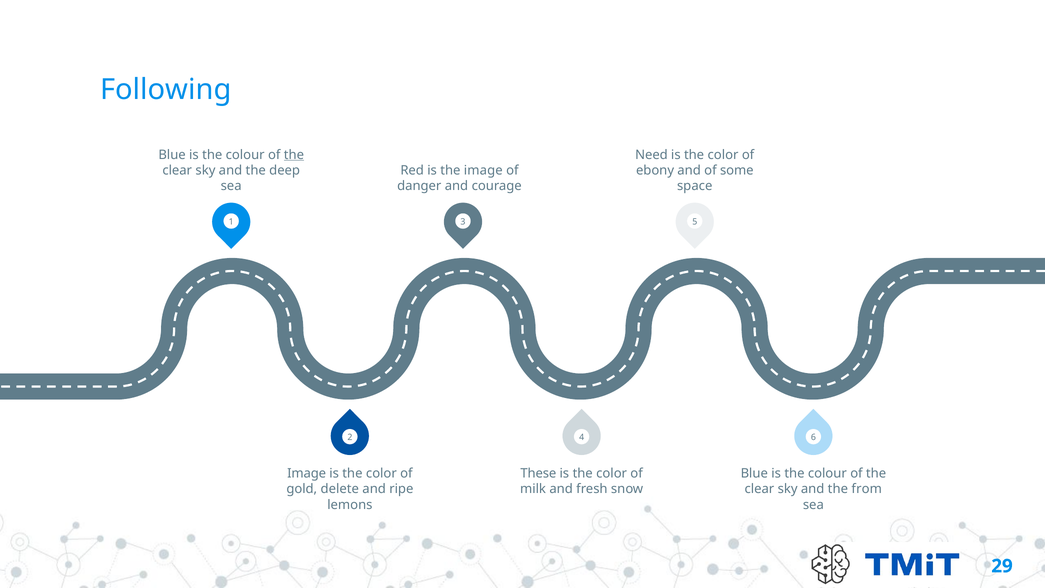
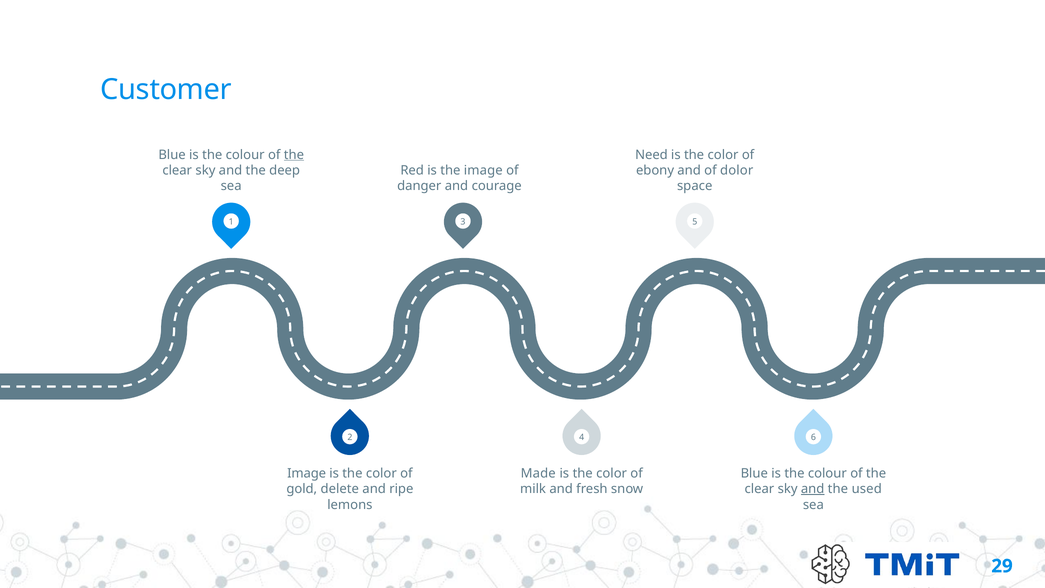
Following: Following -> Customer
some: some -> dolor
These: These -> Made
and at (813, 489) underline: none -> present
from: from -> used
